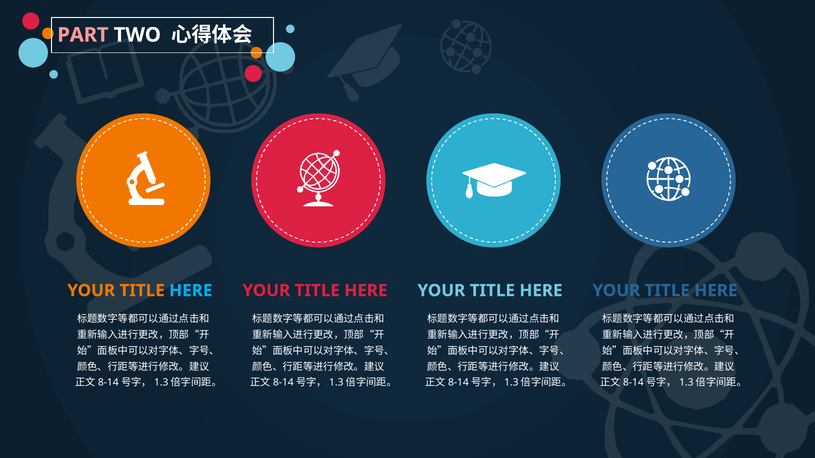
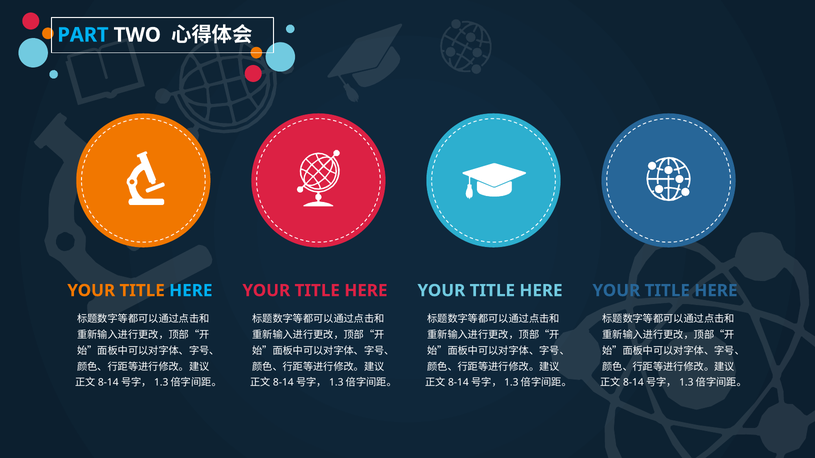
PART colour: pink -> light blue
